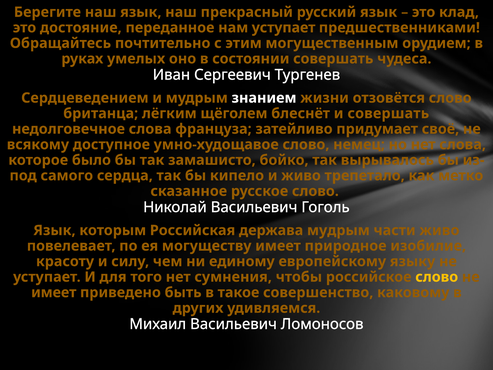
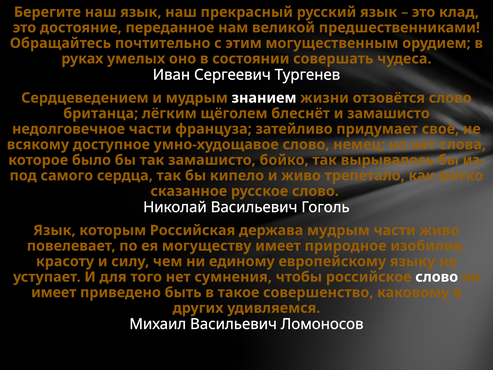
нам уступает: уступает -> великой
и совершать: совершать -> замашисто
недолговечное слова: слова -> части
слово at (437, 277) colour: yellow -> white
